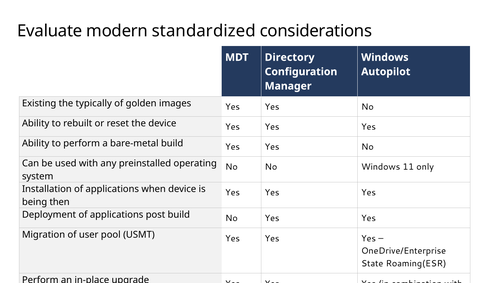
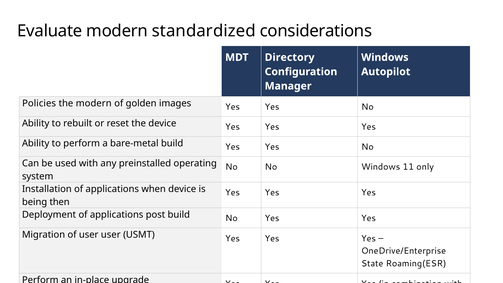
Existing: Existing -> Policies
the typically: typically -> modern
user pool: pool -> user
